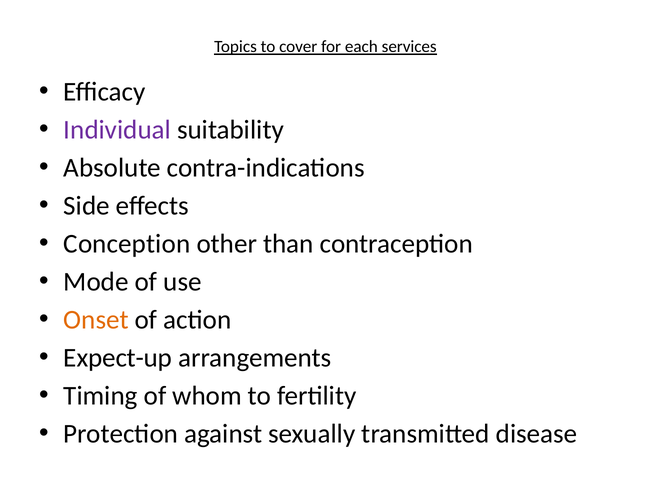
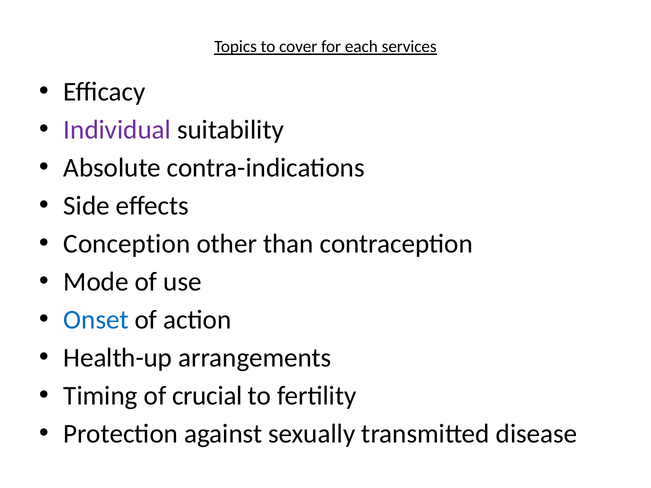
Onset colour: orange -> blue
Expect-up: Expect-up -> Health-up
whom: whom -> crucial
